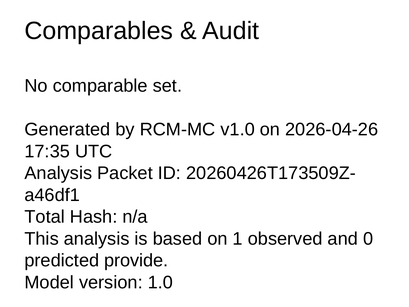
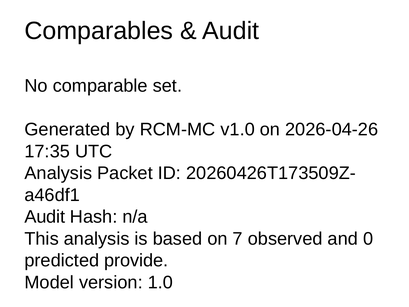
Total at (45, 217): Total -> Audit
1: 1 -> 7
